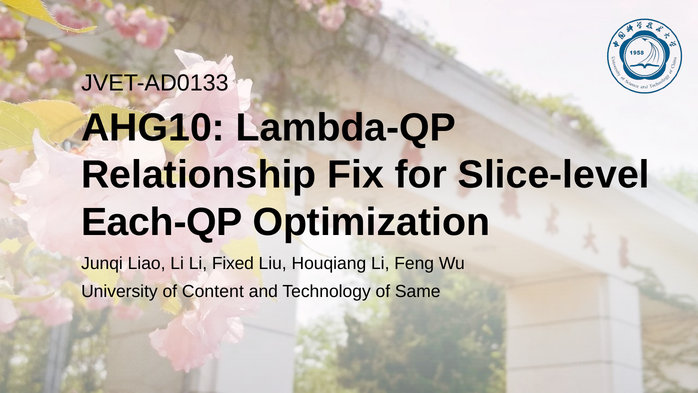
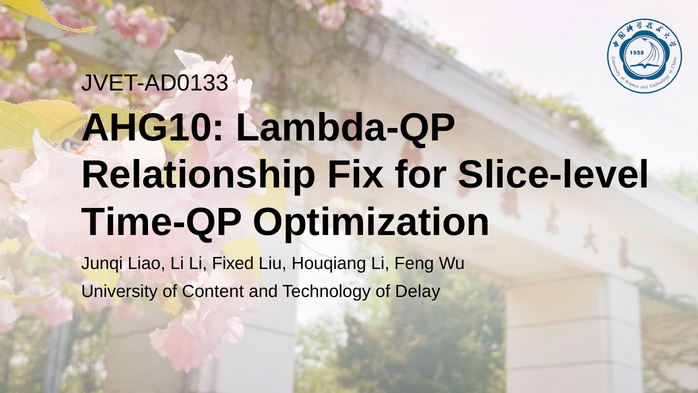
Each-QP: Each-QP -> Time-QP
Same: Same -> Delay
